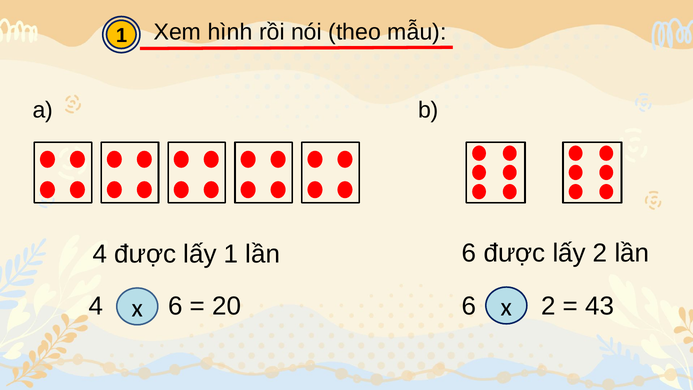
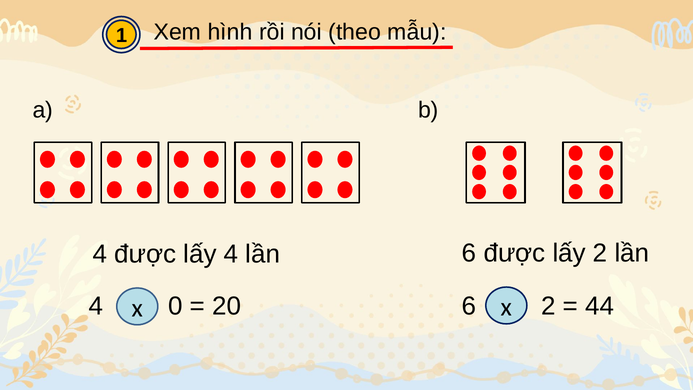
lấy 1: 1 -> 4
4 6: 6 -> 0
43: 43 -> 44
